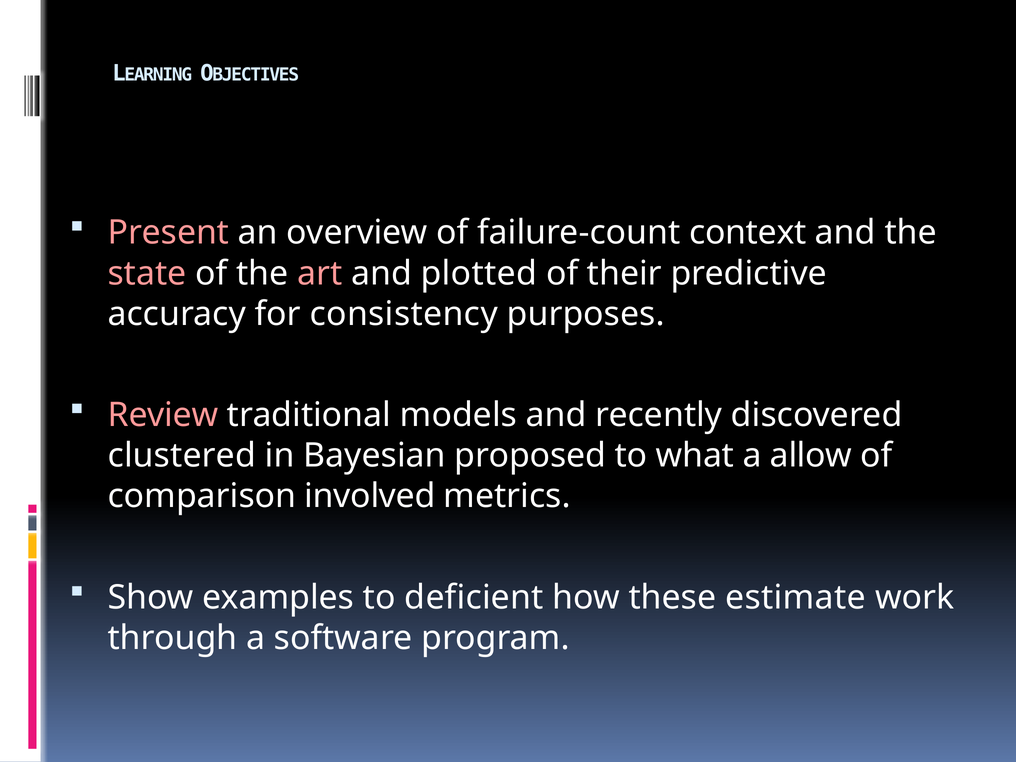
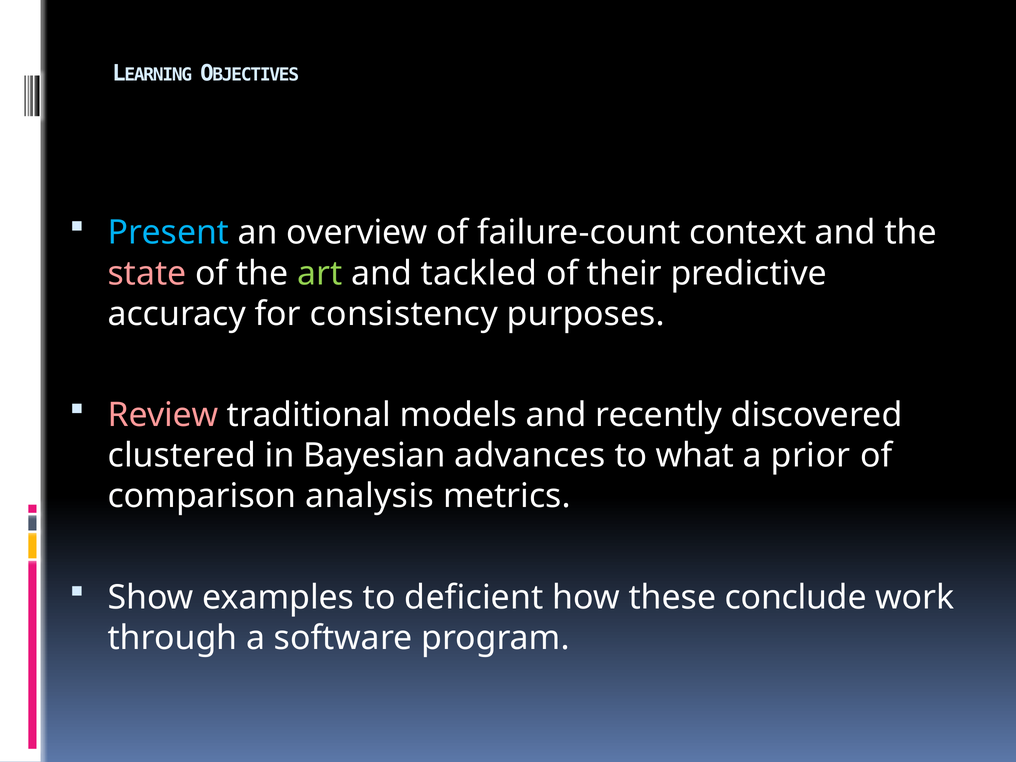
Present colour: pink -> light blue
art colour: pink -> light green
plotted: plotted -> tackled
proposed: proposed -> advances
allow: allow -> prior
involved: involved -> analysis
estimate: estimate -> conclude
